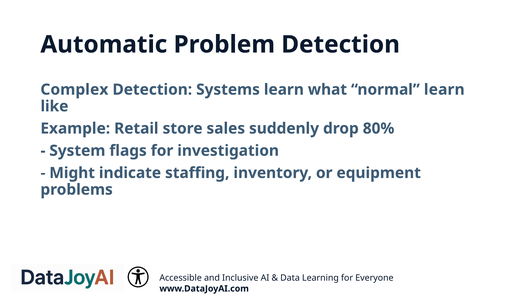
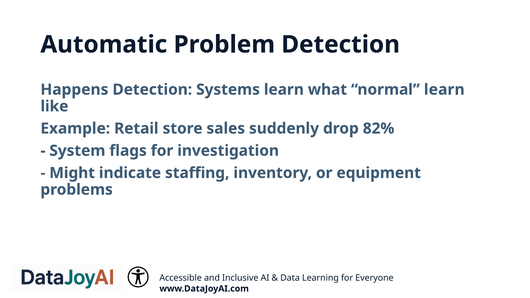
Complex: Complex -> Happens
80%: 80% -> 82%
